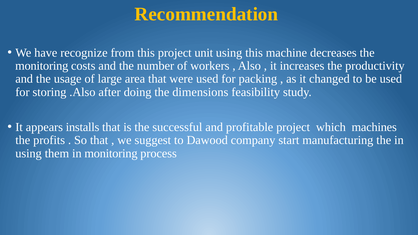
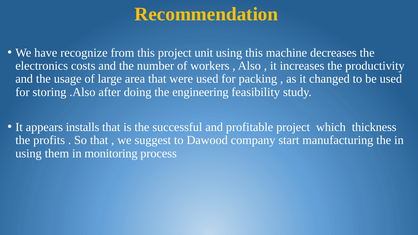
monitoring at (42, 66): monitoring -> electronics
dimensions: dimensions -> engineering
machines: machines -> thickness
